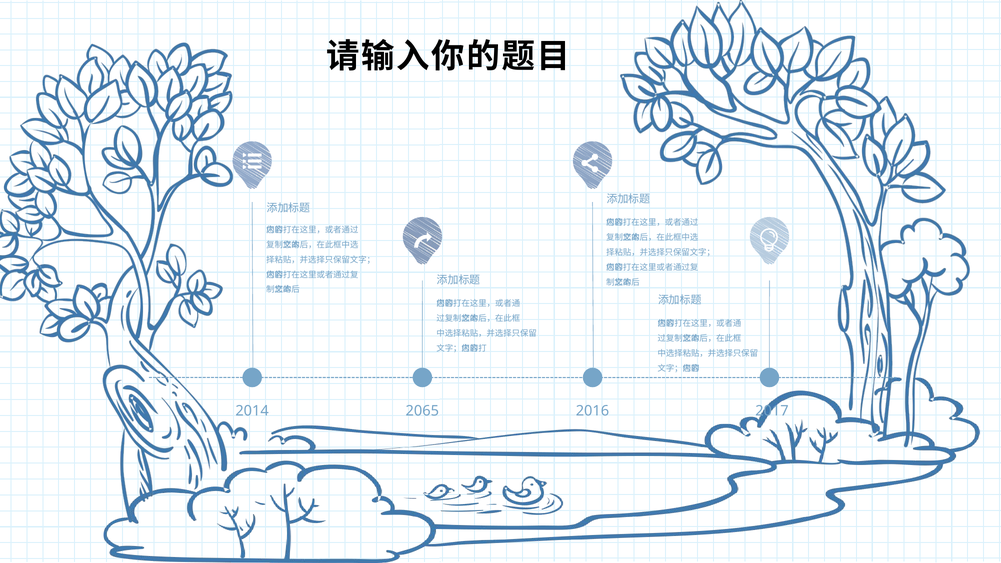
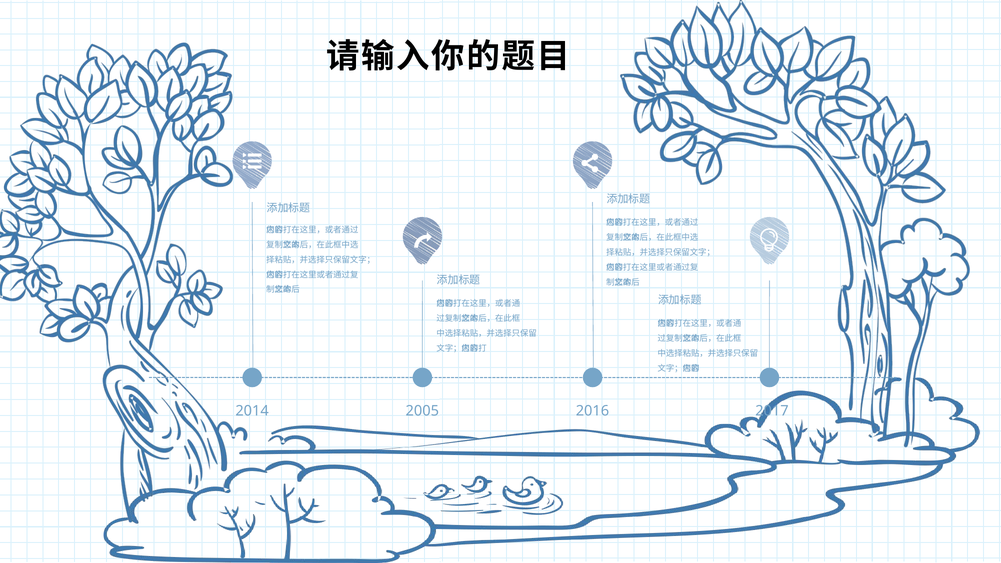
2065: 2065 -> 2005
